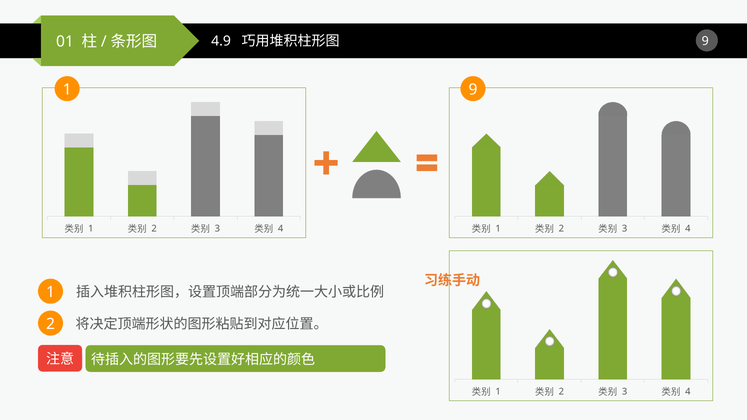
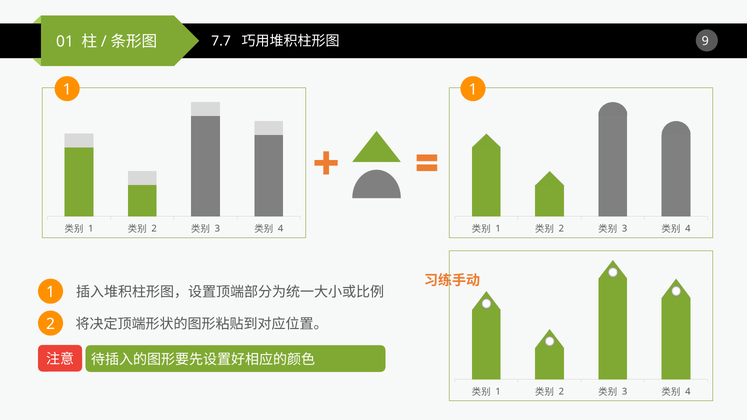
4.9: 4.9 -> 7.7
9 at (473, 90): 9 -> 1
